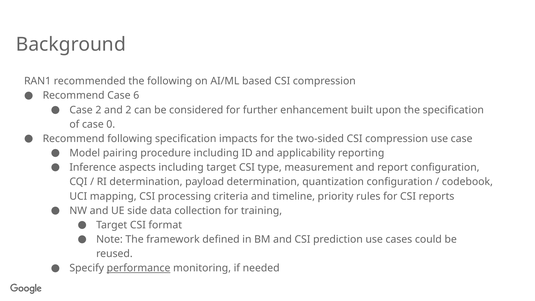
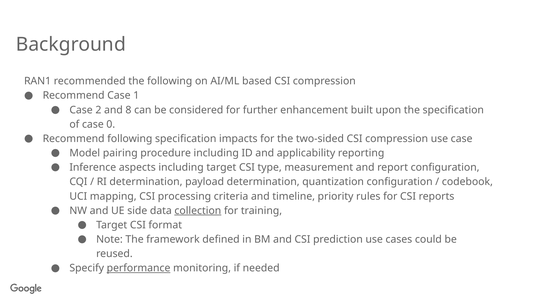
6: 6 -> 1
and 2: 2 -> 8
collection underline: none -> present
